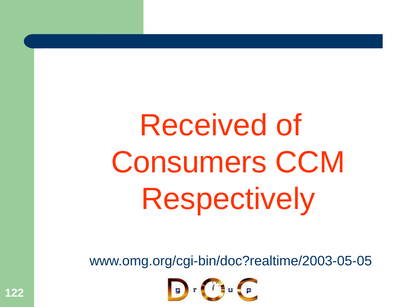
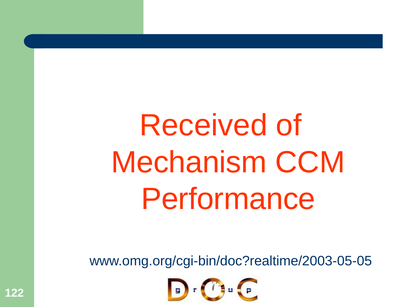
Consumers: Consumers -> Mechanism
Respectively: Respectively -> Performance
